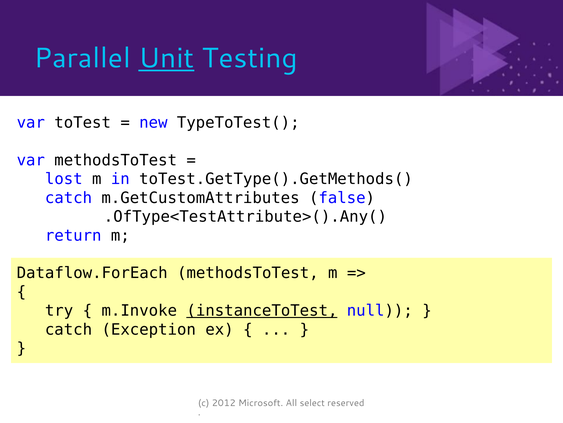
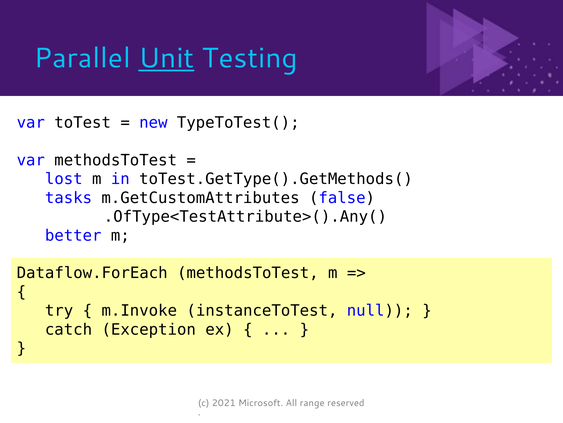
catch at (69, 198): catch -> tasks
return: return -> better
instanceToTest underline: present -> none
2012: 2012 -> 2021
select: select -> range
